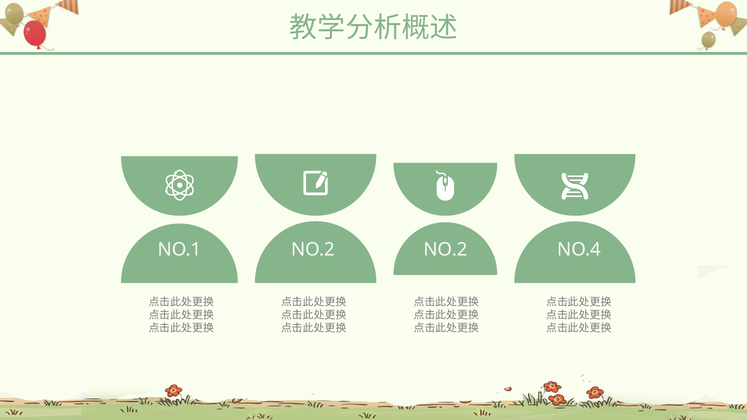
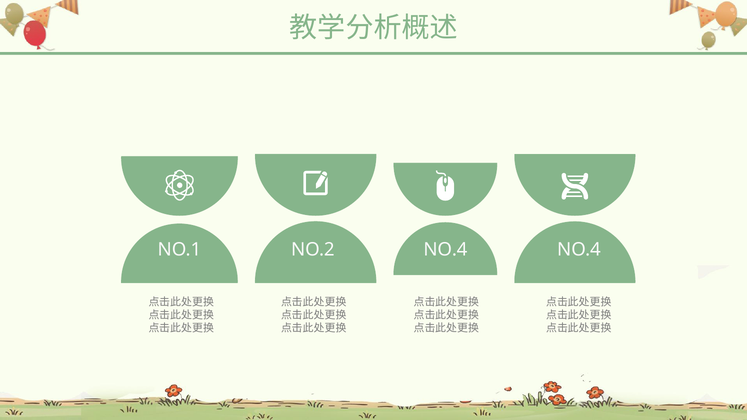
NO.2 NO.2: NO.2 -> NO.4
